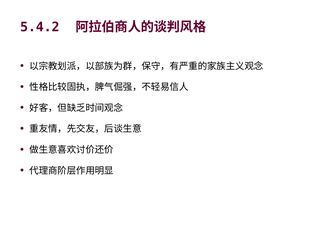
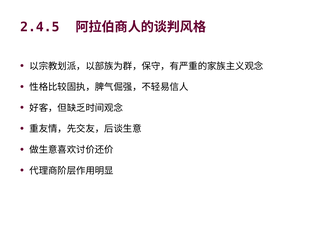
5.4.2: 5.4.2 -> 2.4.5
